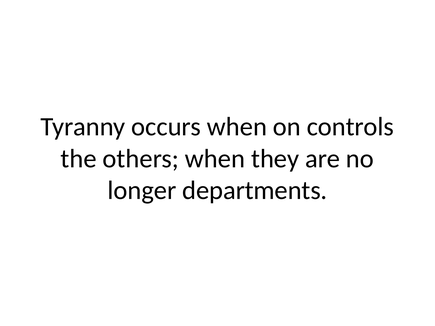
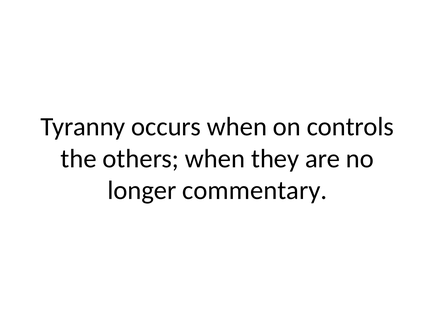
departments: departments -> commentary
